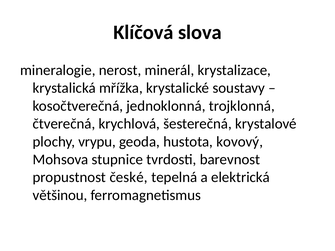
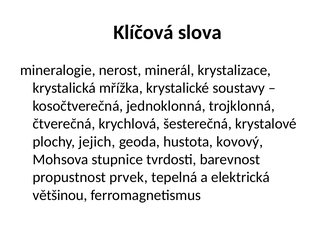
vrypu: vrypu -> jejich
české: české -> prvek
